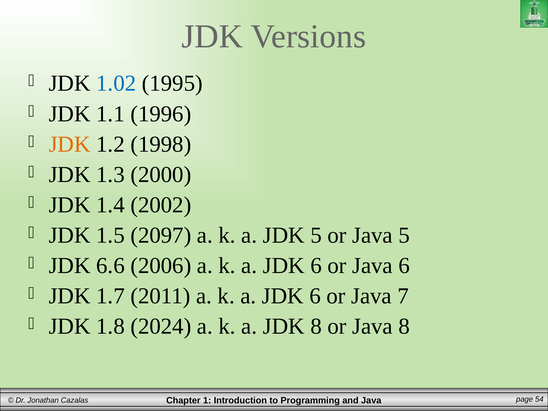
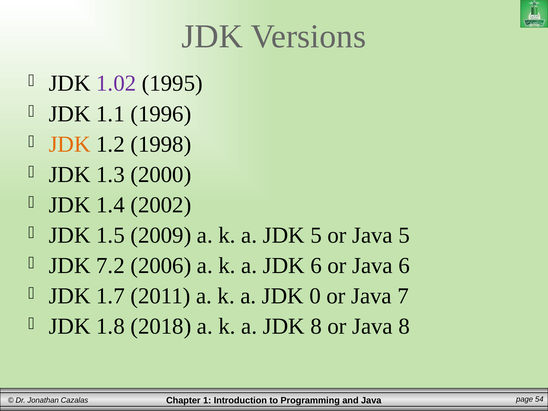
1.02 colour: blue -> purple
2097: 2097 -> 2009
6.6: 6.6 -> 7.2
6 at (315, 296): 6 -> 0
2024: 2024 -> 2018
